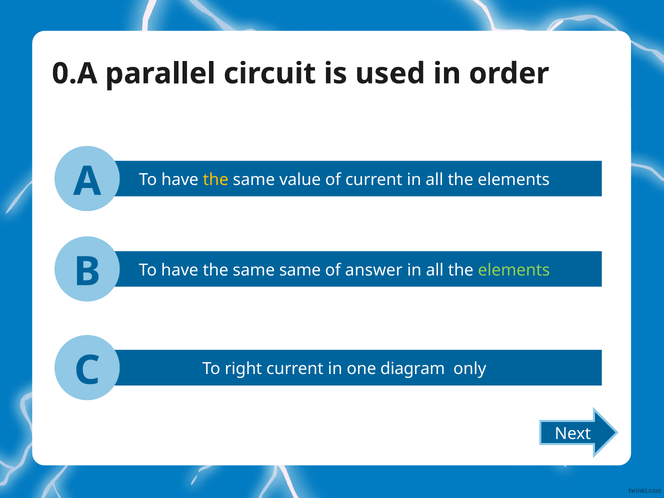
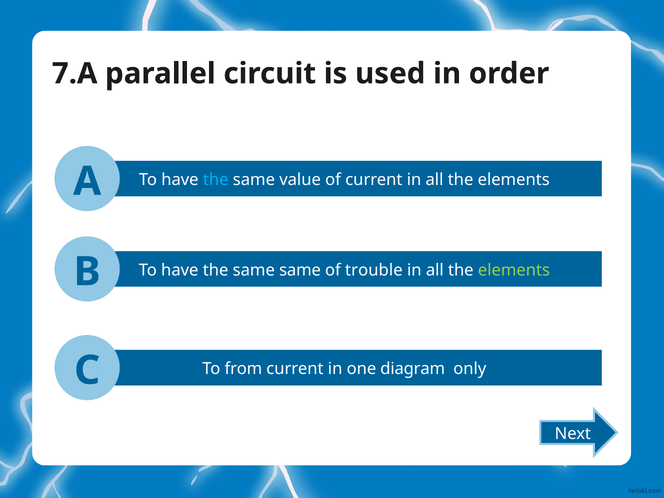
0.A: 0.A -> 7.A
the at (216, 180) colour: yellow -> light blue
answer: answer -> trouble
right: right -> from
